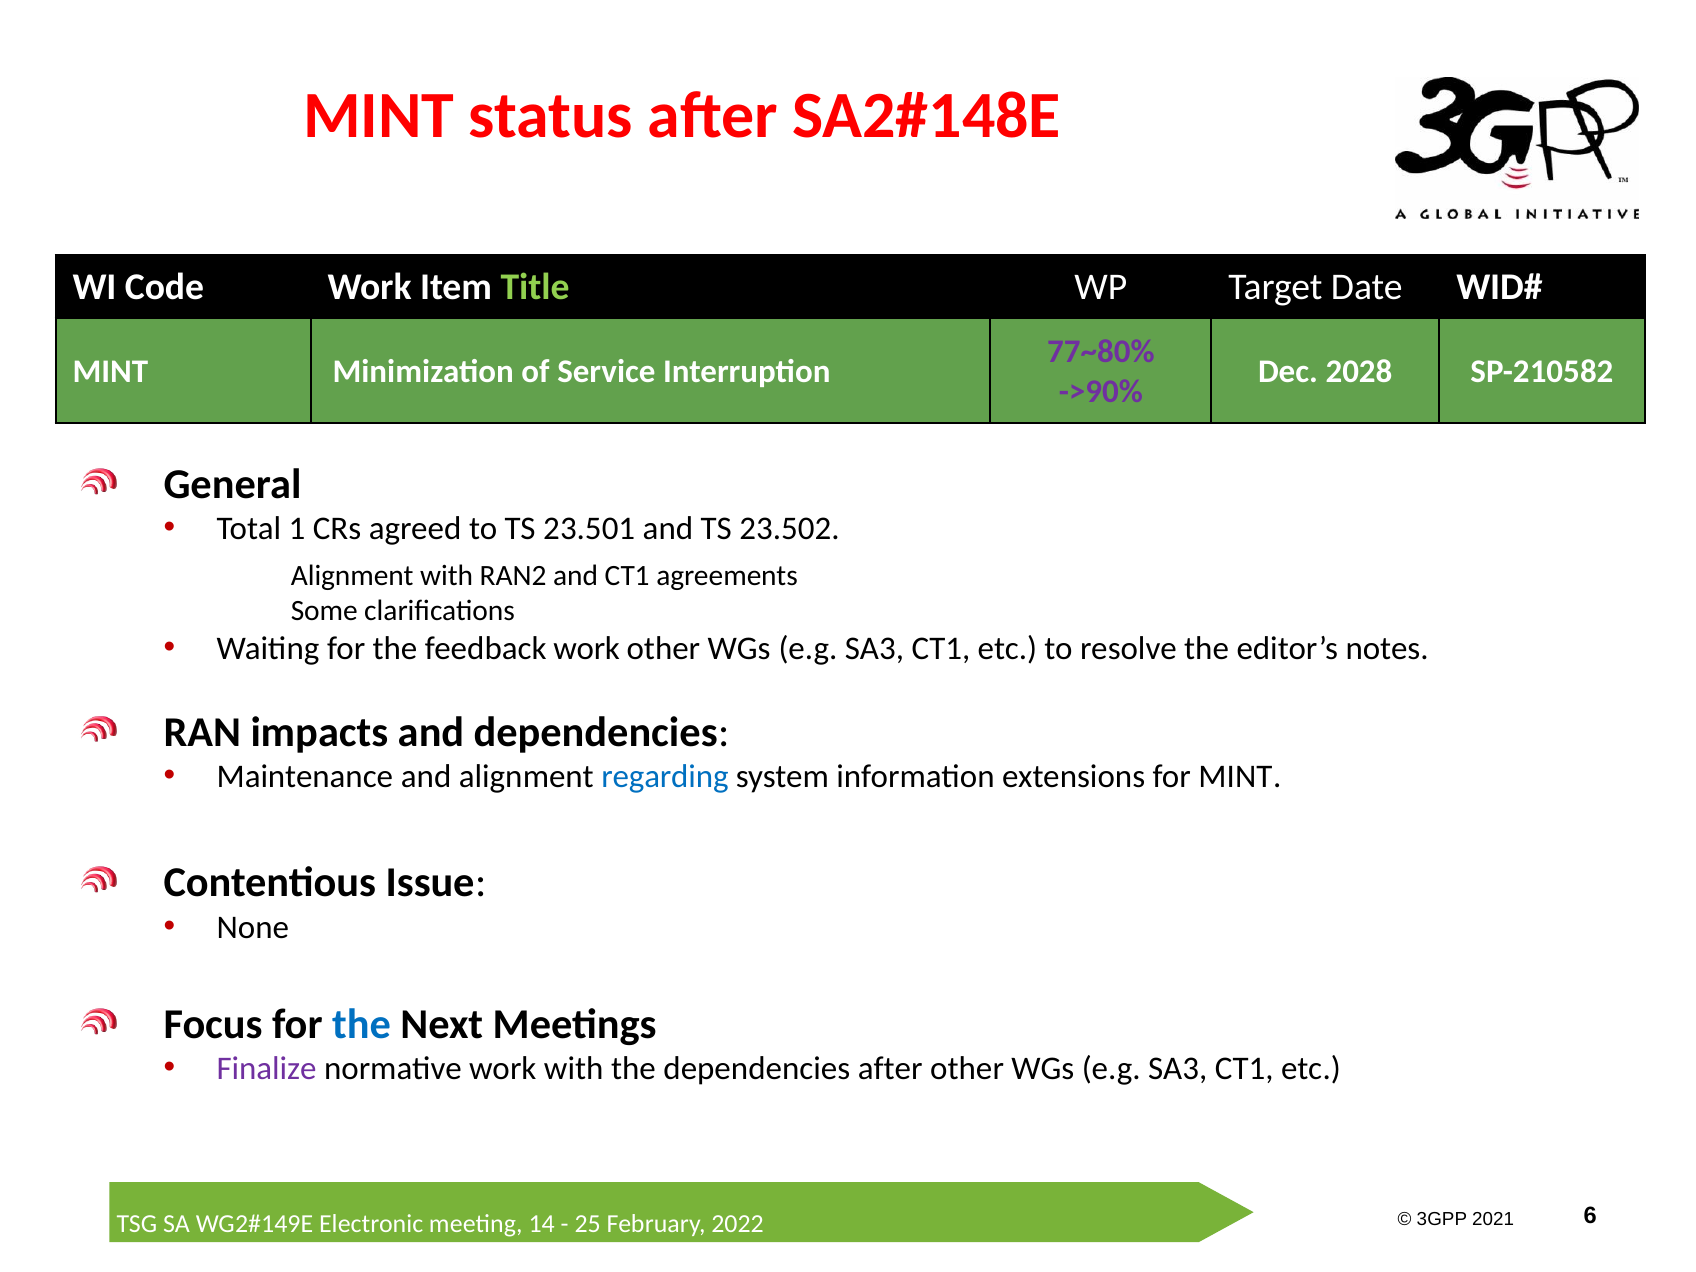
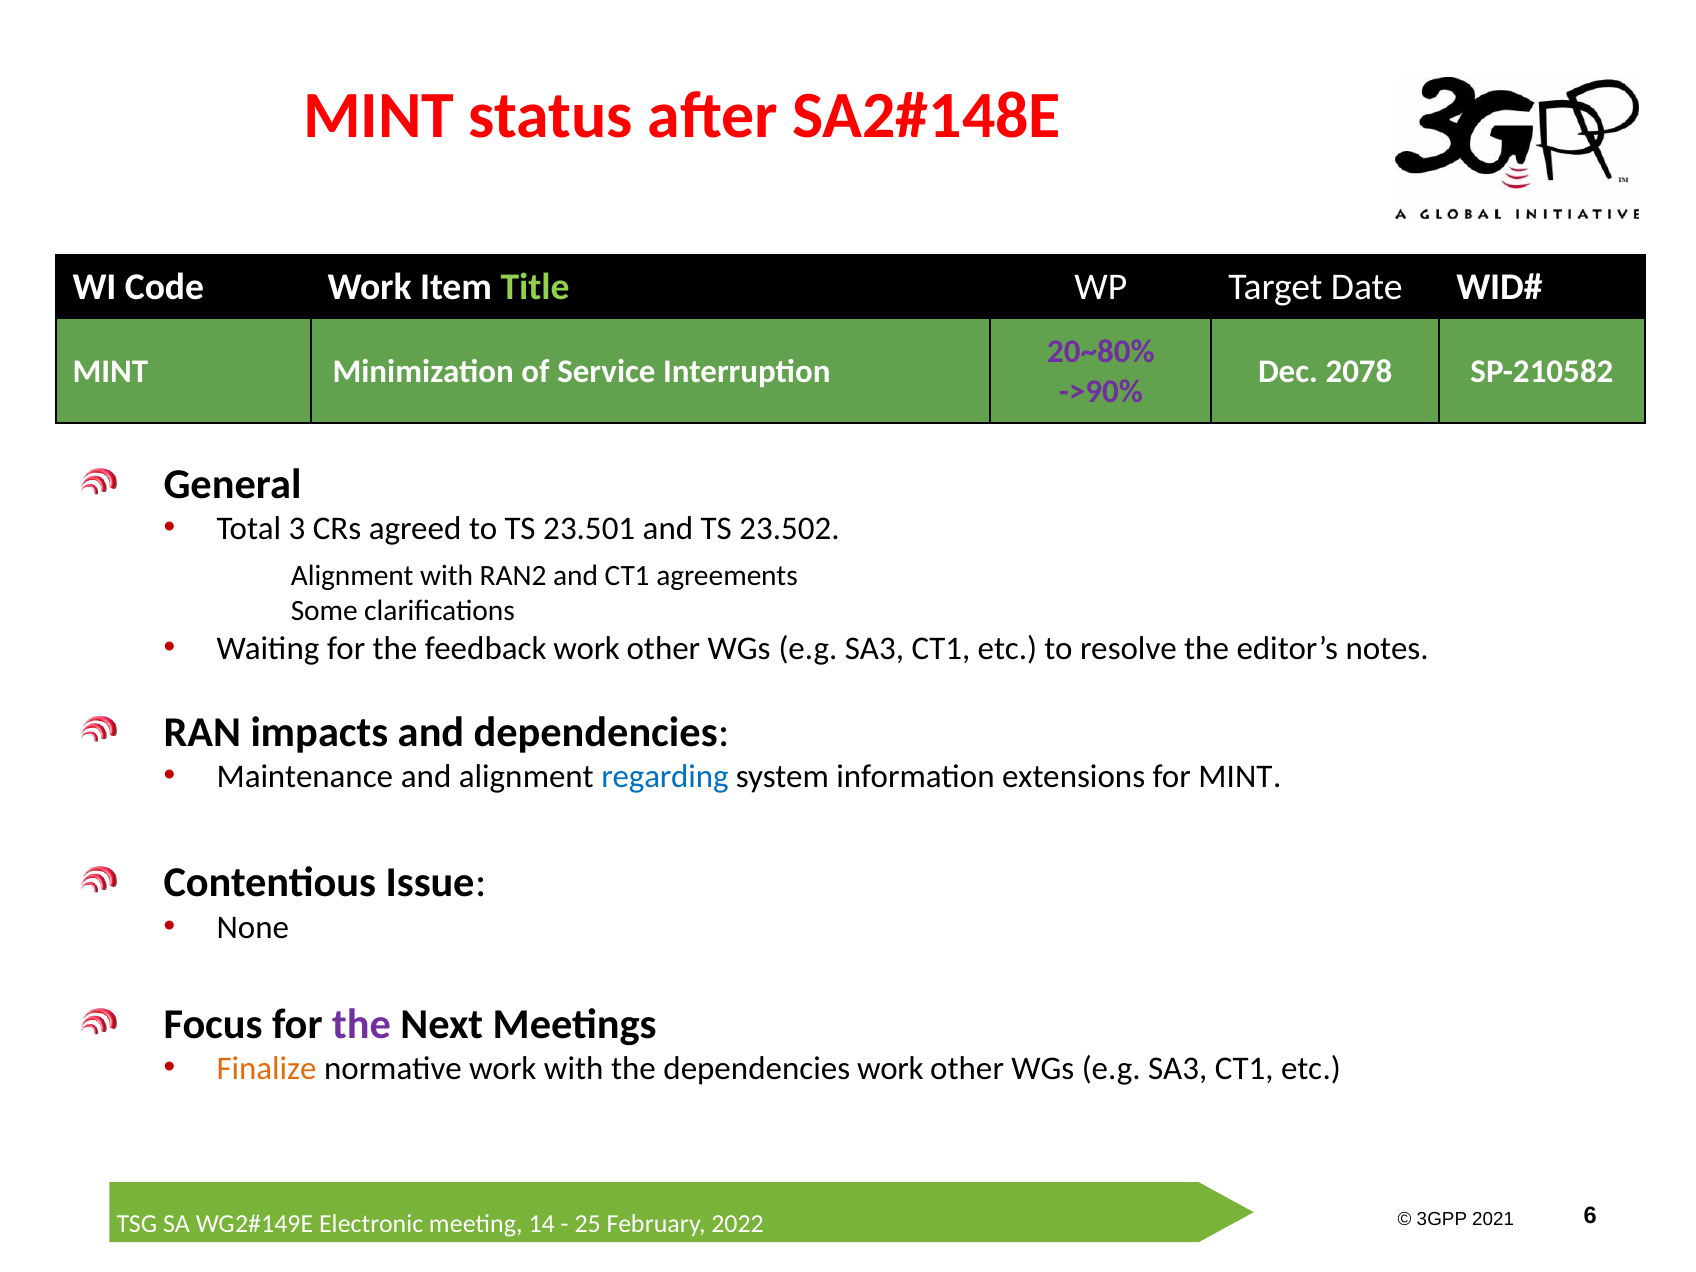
77~80%: 77~80% -> 20~80%
2028: 2028 -> 2078
1: 1 -> 3
the at (361, 1024) colour: blue -> purple
Finalize colour: purple -> orange
dependencies after: after -> work
